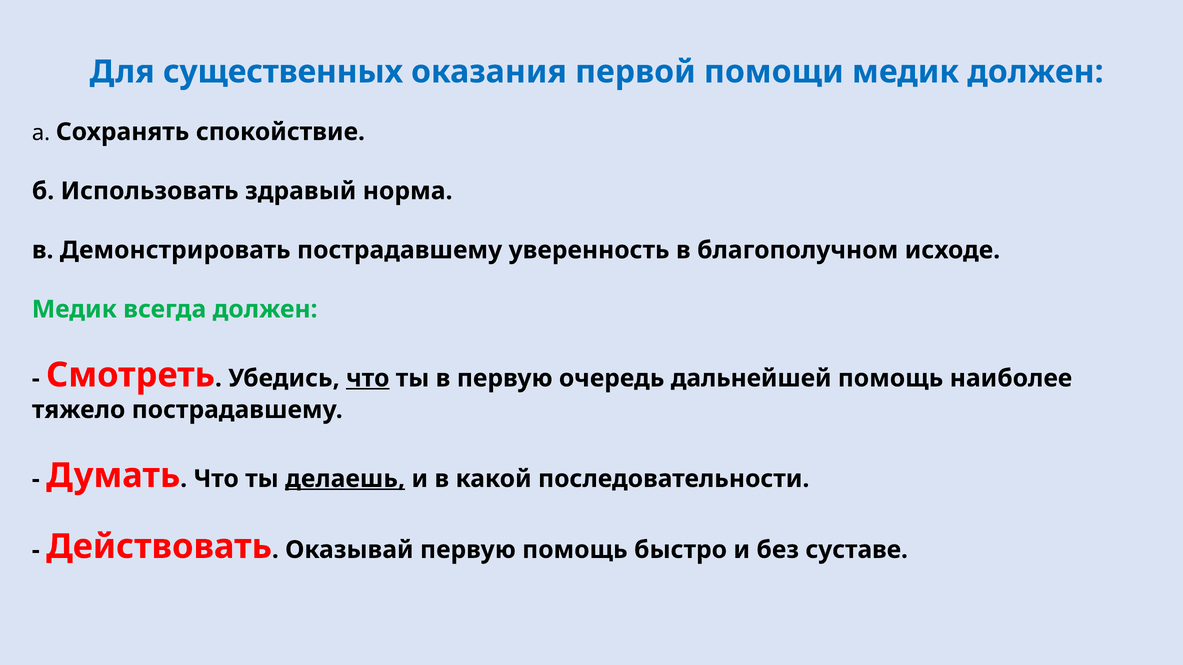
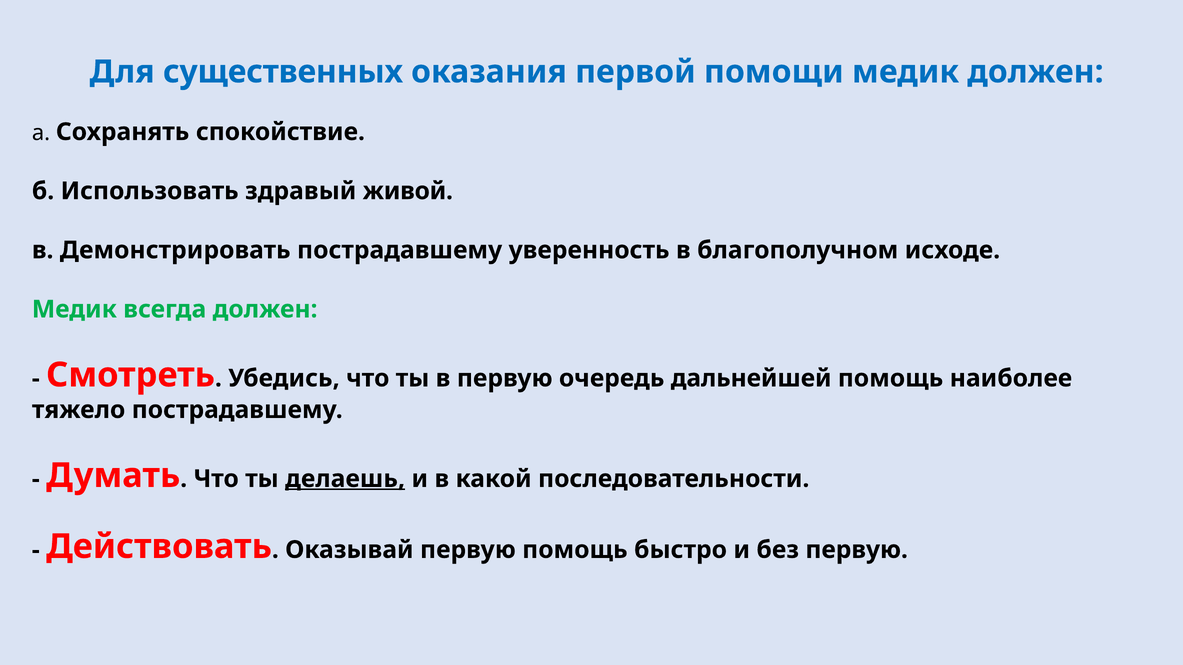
норма: норма -> живой
что at (368, 379) underline: present -> none
без суставе: суставе -> первую
